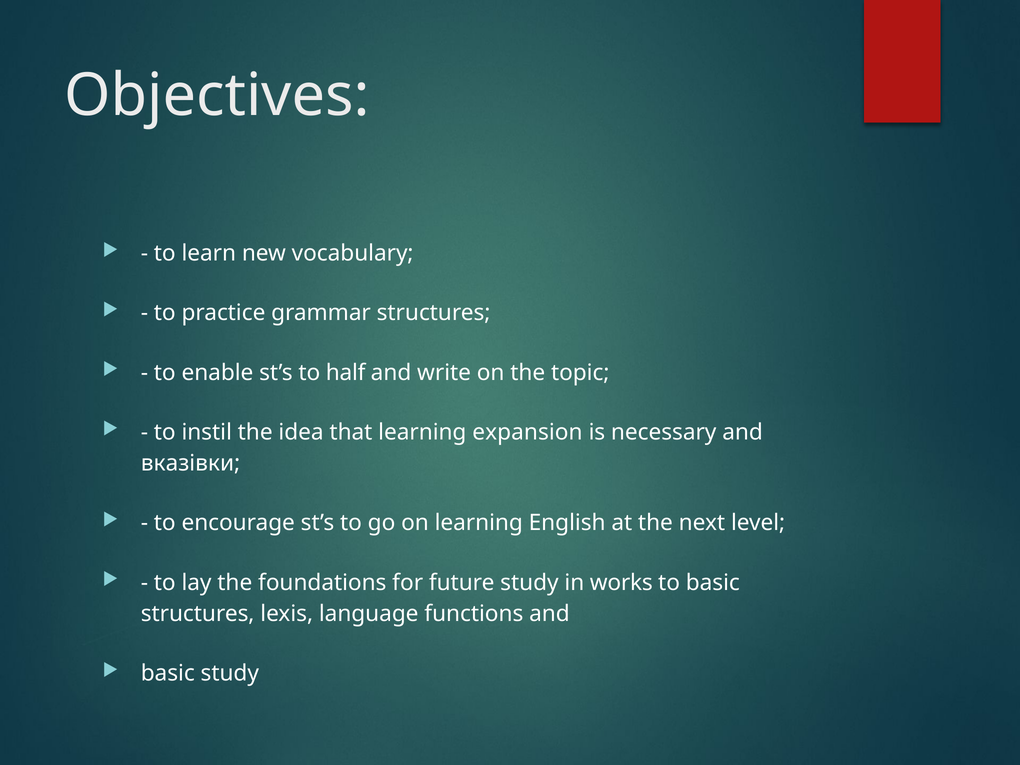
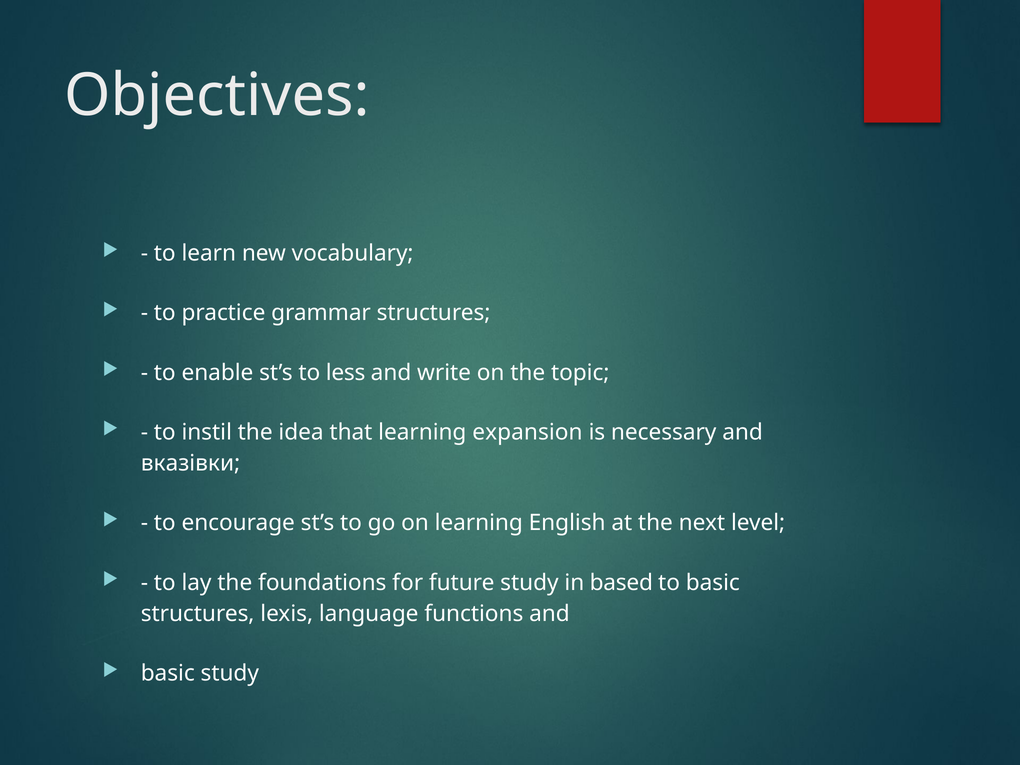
half: half -> less
works: works -> based
